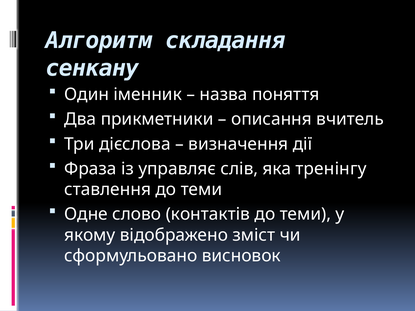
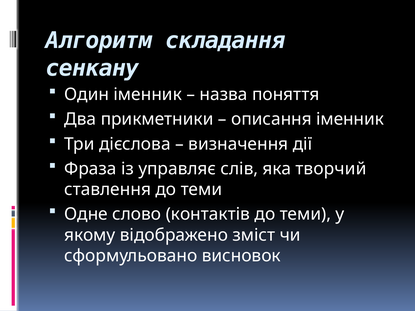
описання вчитель: вчитель -> іменник
тренінгу: тренінгу -> творчий
